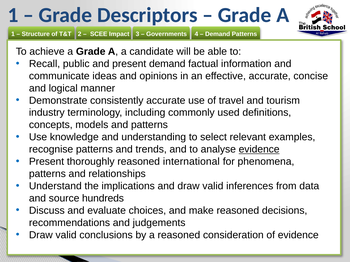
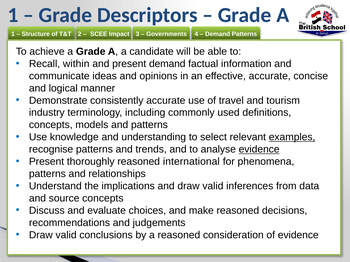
public: public -> within
examples underline: none -> present
source hundreds: hundreds -> concepts
